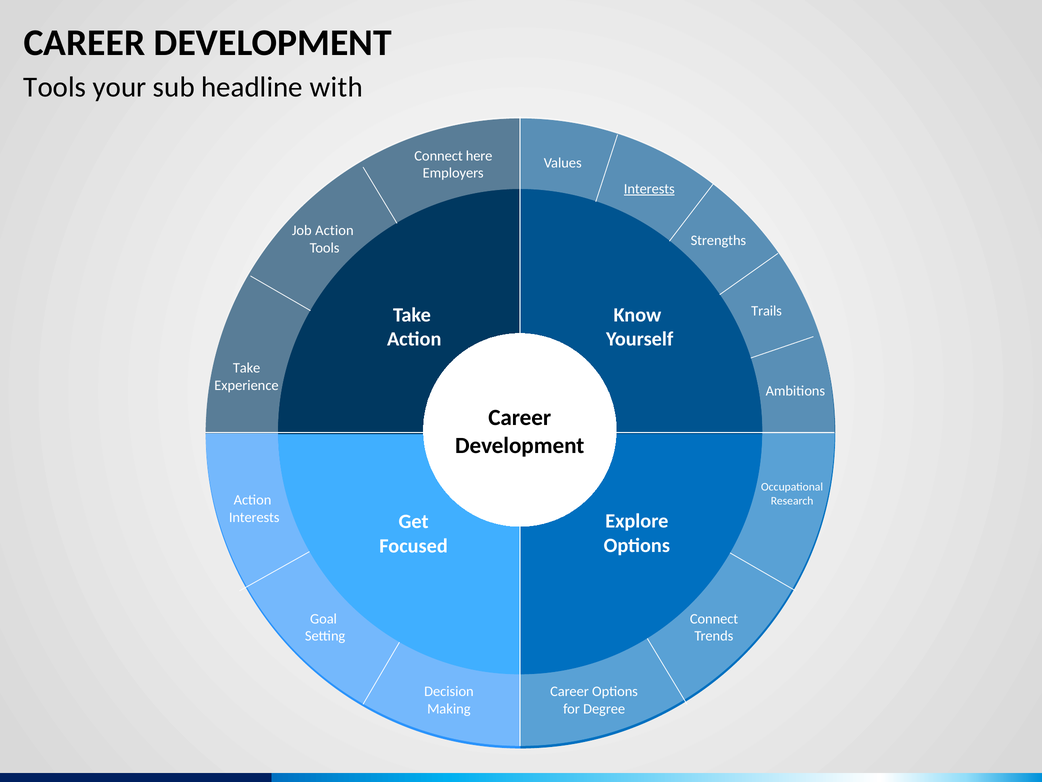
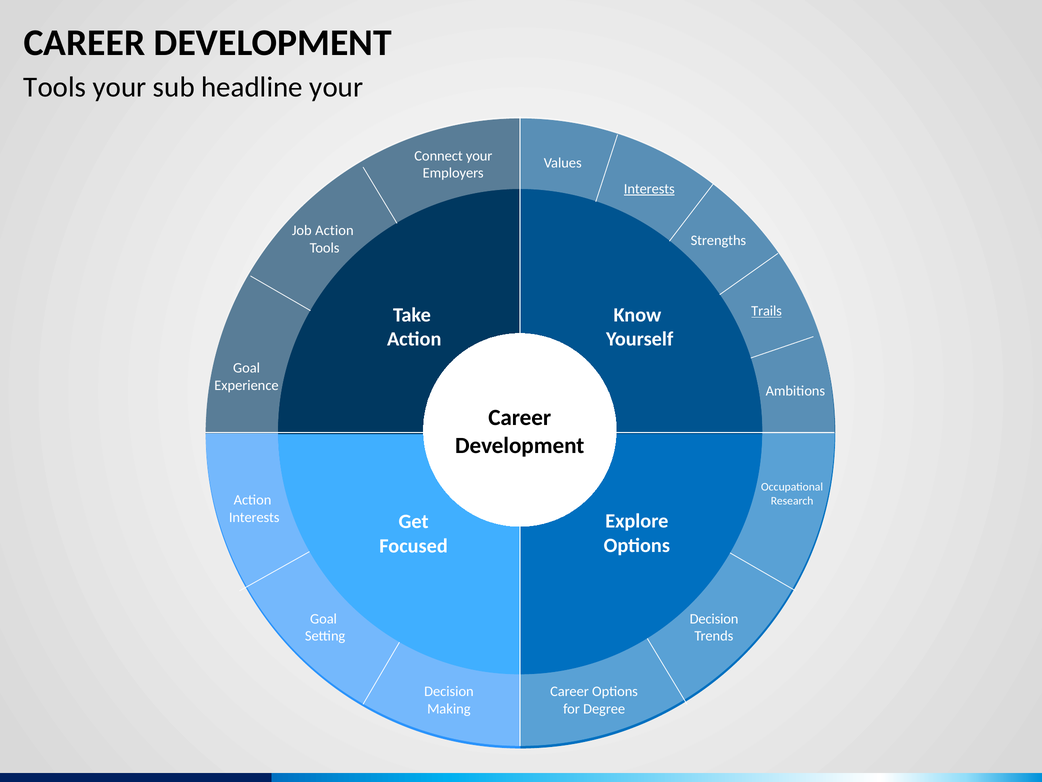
headline with: with -> your
Connect here: here -> your
Trails underline: none -> present
Take at (247, 368): Take -> Goal
Connect at (714, 618): Connect -> Decision
